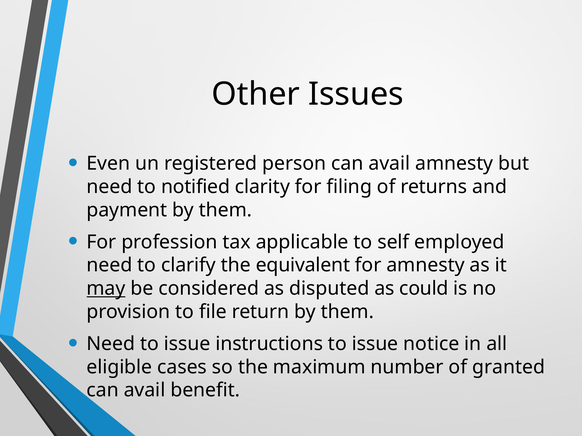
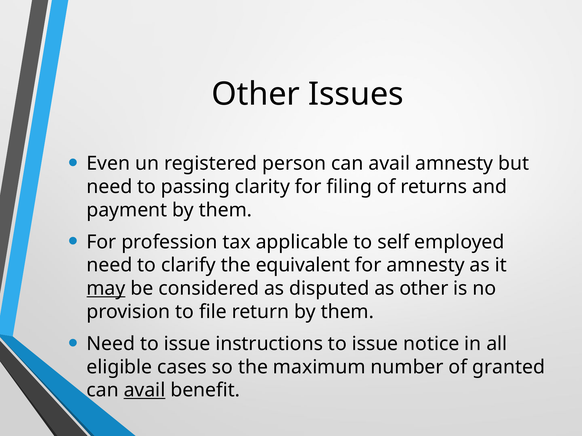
notified: notified -> passing
as could: could -> other
avail at (145, 391) underline: none -> present
